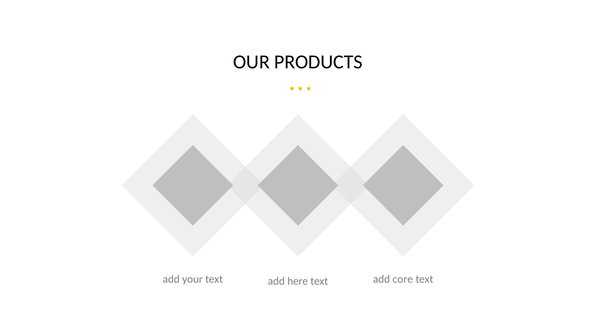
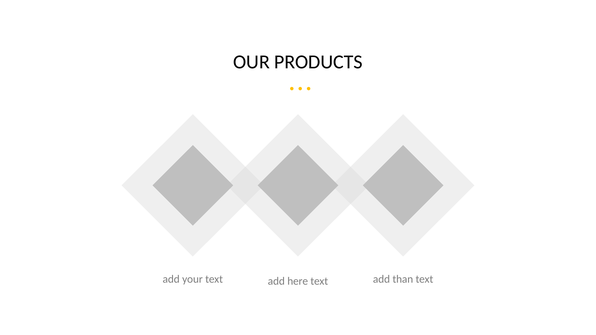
core: core -> than
